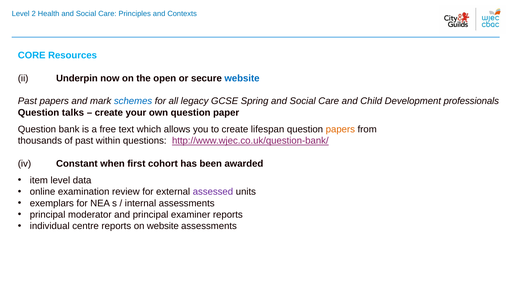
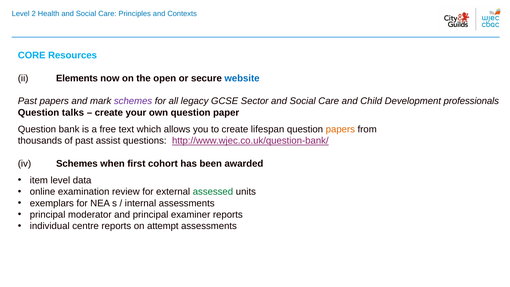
Underpin: Underpin -> Elements
schemes at (133, 101) colour: blue -> purple
Spring: Spring -> Sector
within: within -> assist
iv Constant: Constant -> Schemes
assessed colour: purple -> green
on website: website -> attempt
